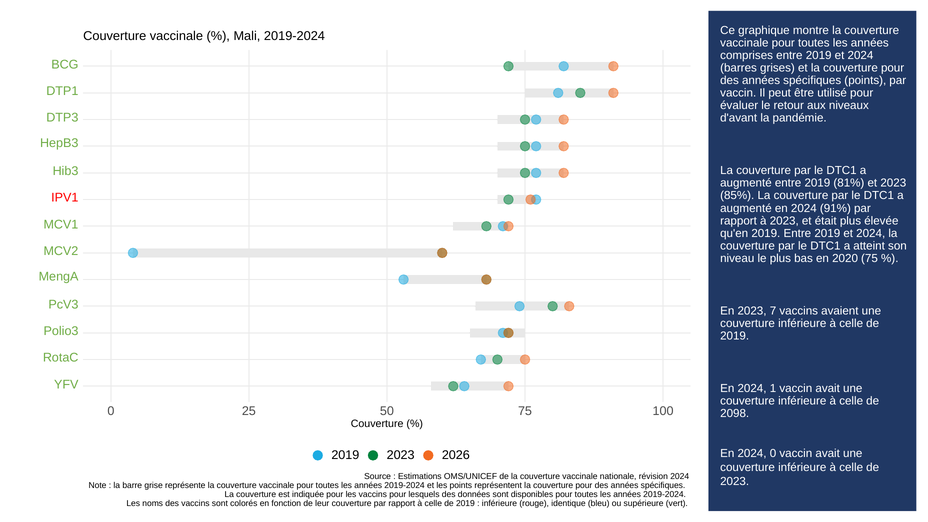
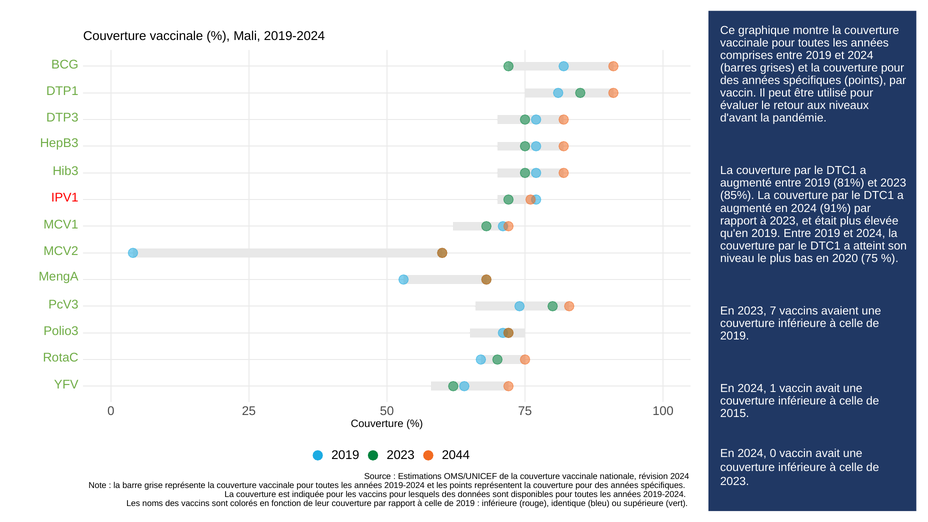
2098: 2098 -> 2015
2026: 2026 -> 2044
